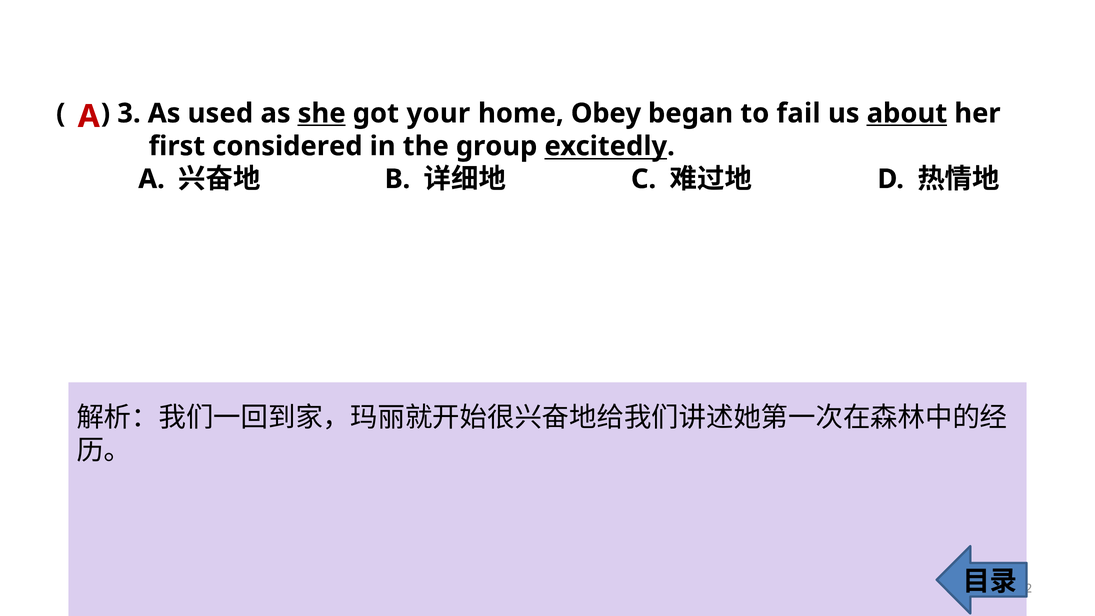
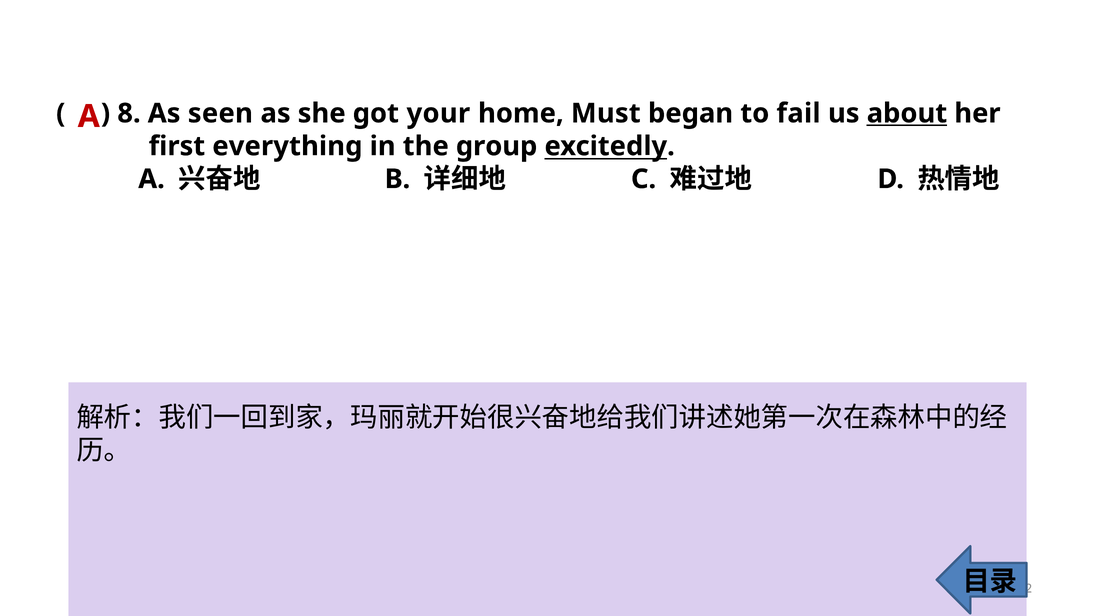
3: 3 -> 8
used: used -> seen
she underline: present -> none
Obey: Obey -> Must
considered: considered -> everything
